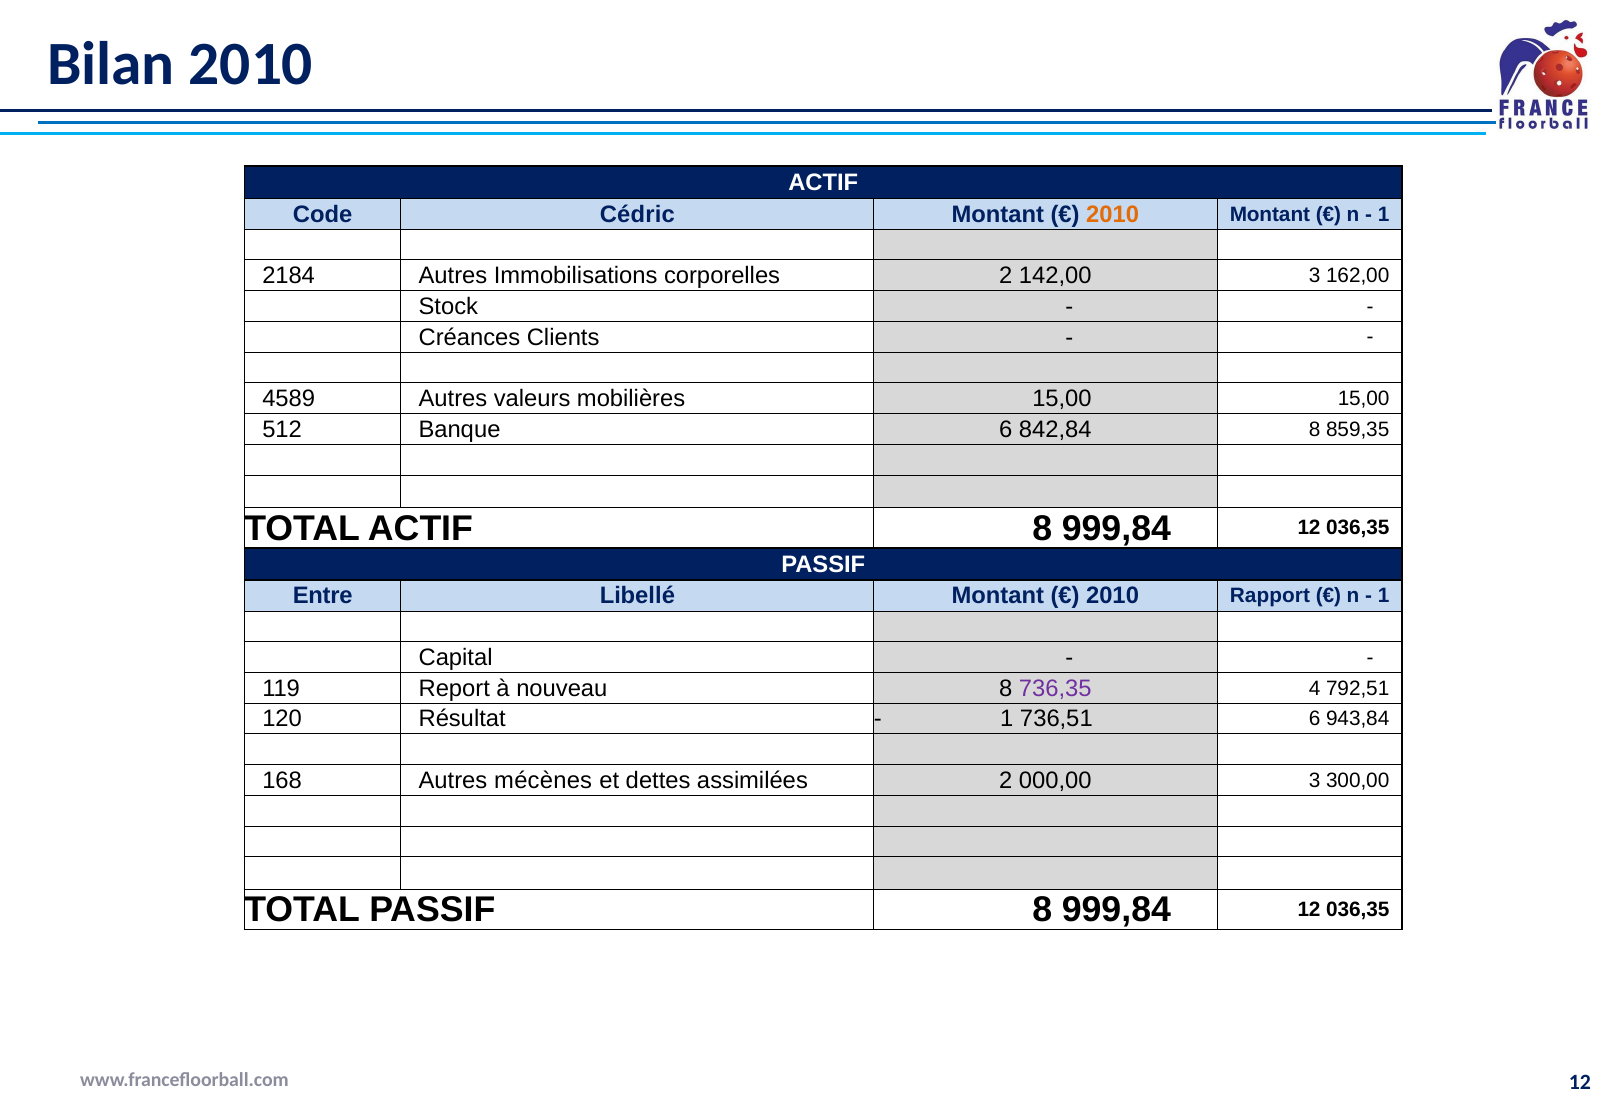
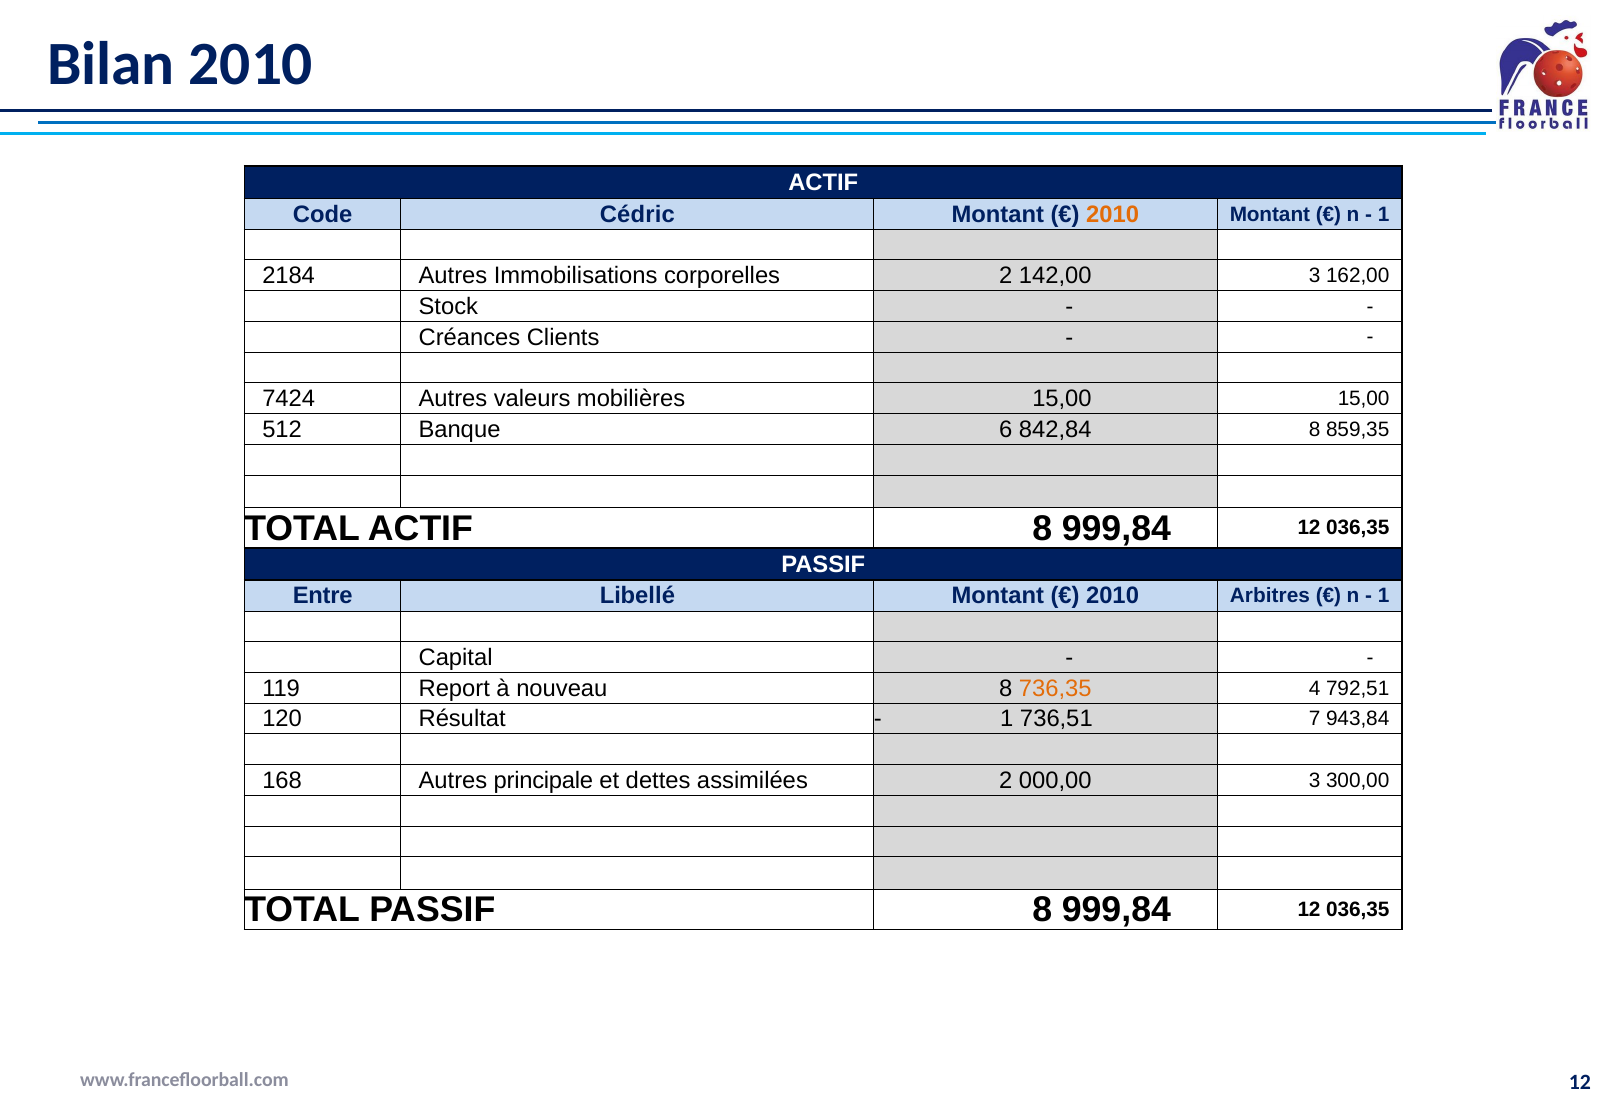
4589: 4589 -> 7424
Rapport: Rapport -> Arbitres
736,35 colour: purple -> orange
736,51 6: 6 -> 7
mécènes: mécènes -> principale
